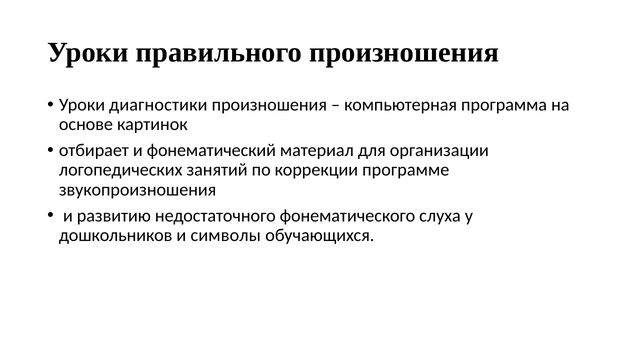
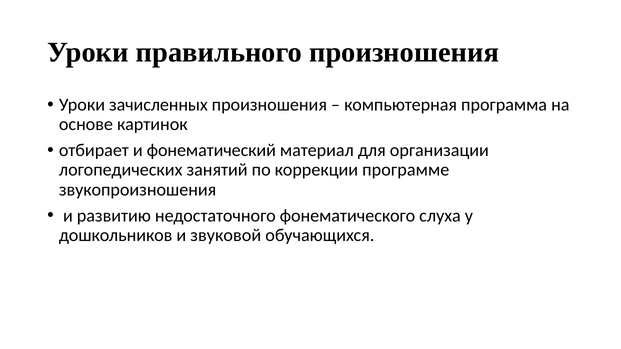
диагностики: диагностики -> зачисленных
символы: символы -> звуковой
